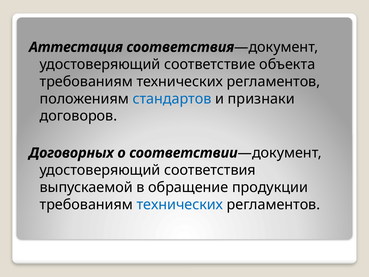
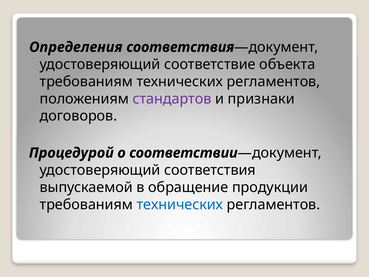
Аттестация: Аттестация -> Определения
стандартов colour: blue -> purple
Договорных: Договорных -> Процедурой
